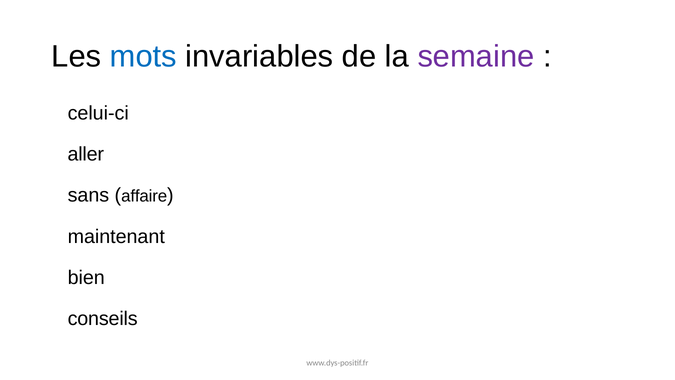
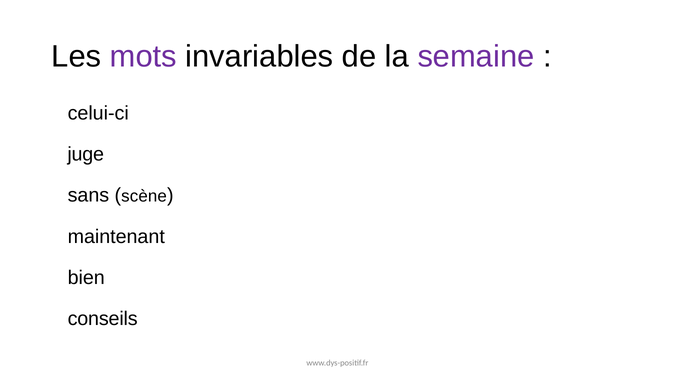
mots colour: blue -> purple
aller: aller -> juge
affaire: affaire -> scène
